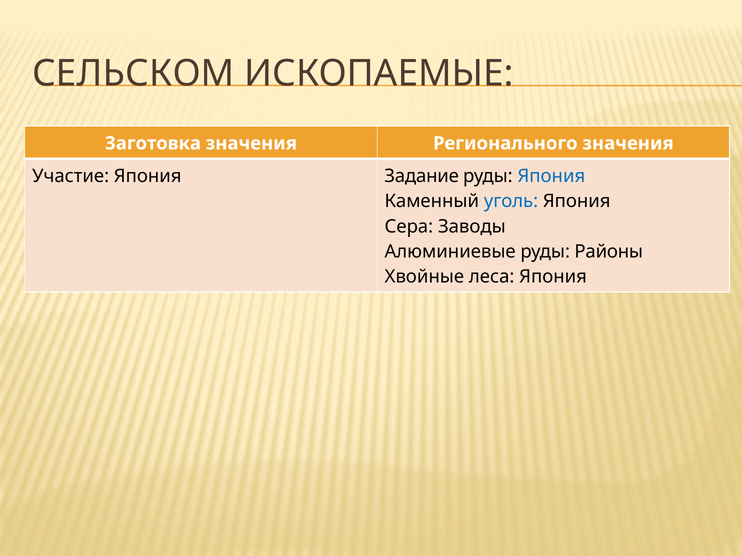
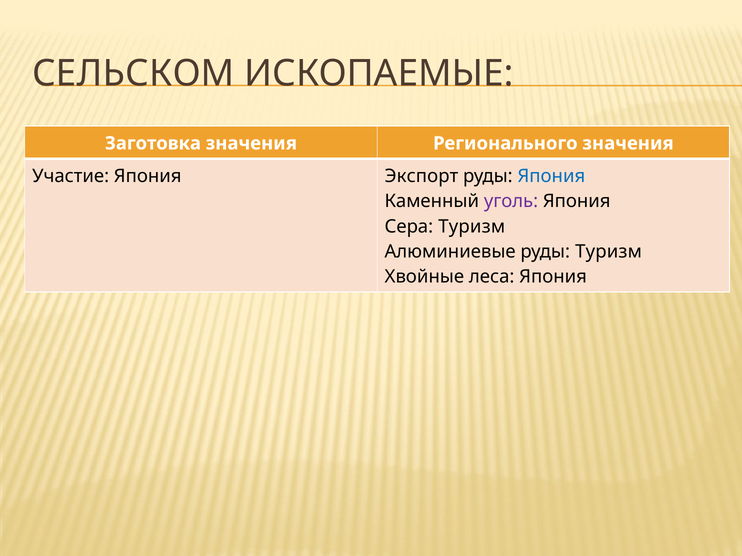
Задание: Задание -> Экспорт
уголь colour: blue -> purple
Сера Заводы: Заводы -> Туризм
руды Районы: Районы -> Туризм
